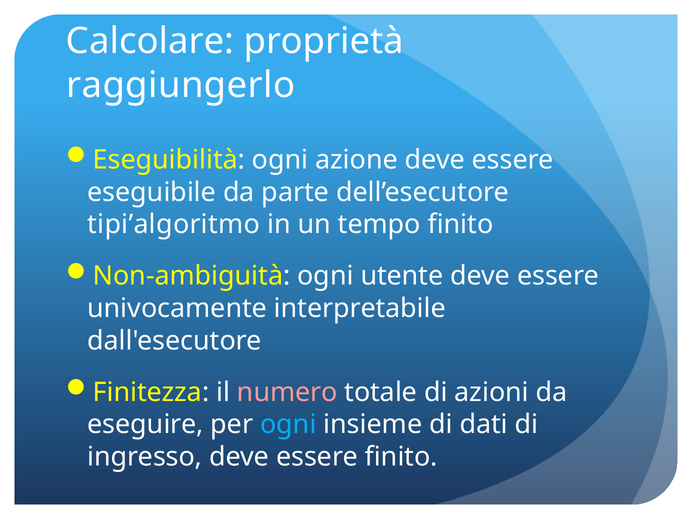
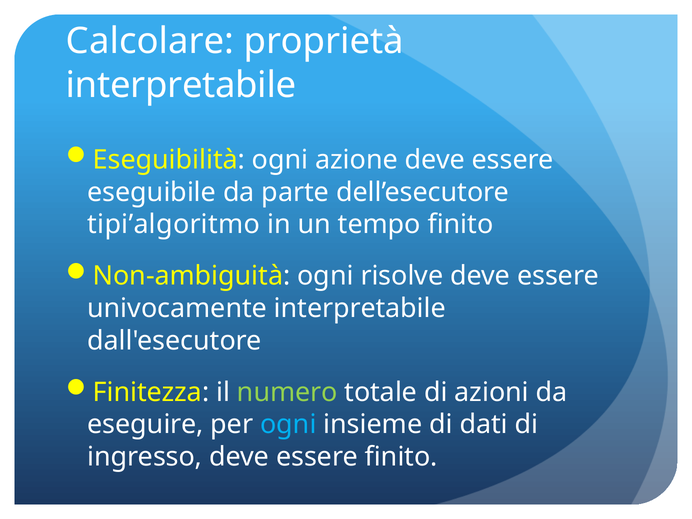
raggiungerlo at (181, 85): raggiungerlo -> interpretabile
utente: utente -> risolve
numero colour: pink -> light green
